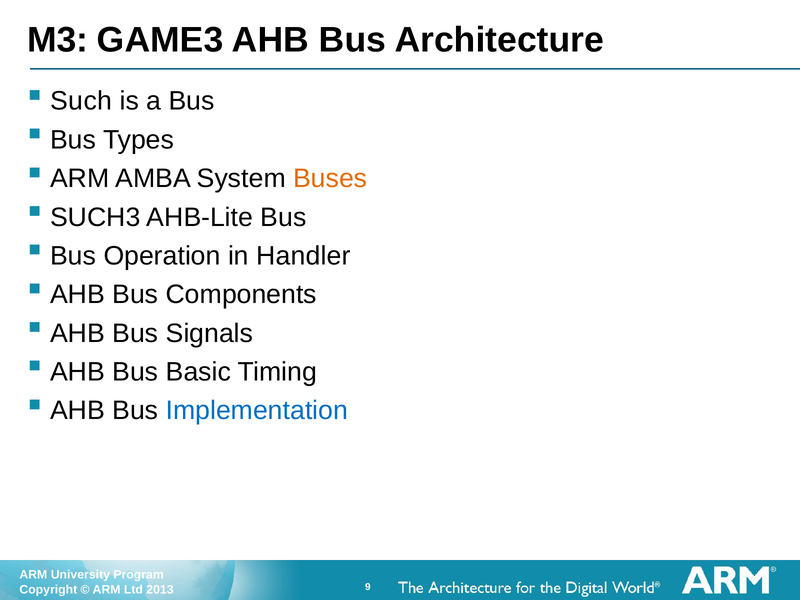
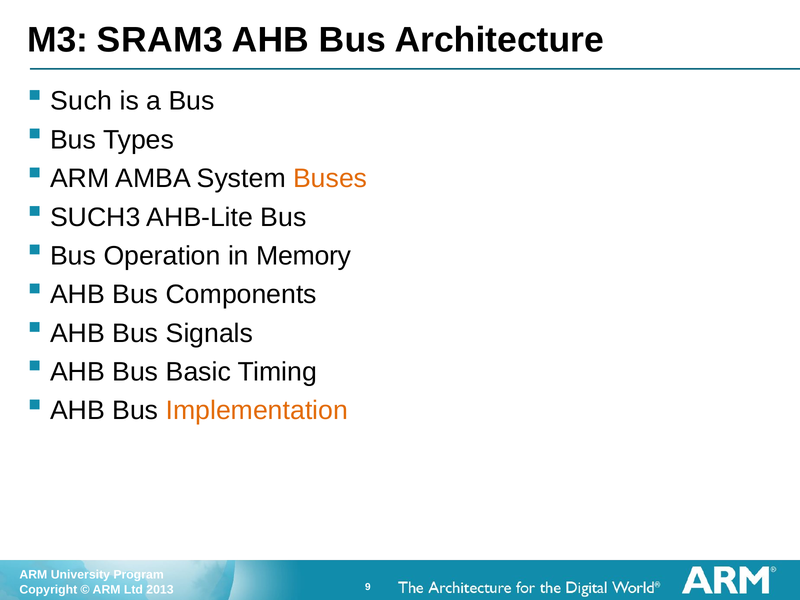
GAME3: GAME3 -> SRAM3
Handler: Handler -> Memory
Implementation colour: blue -> orange
